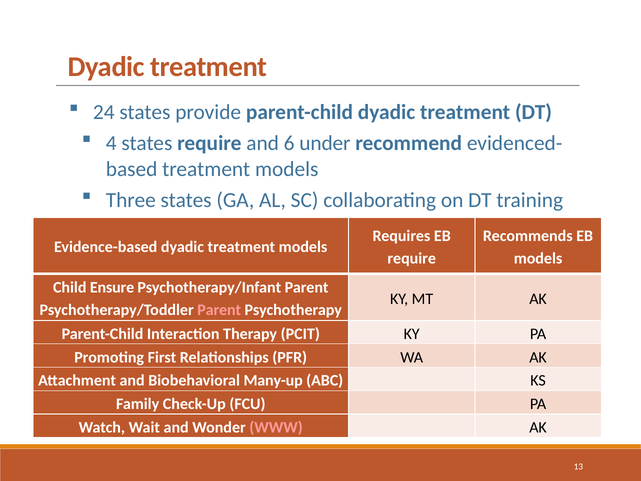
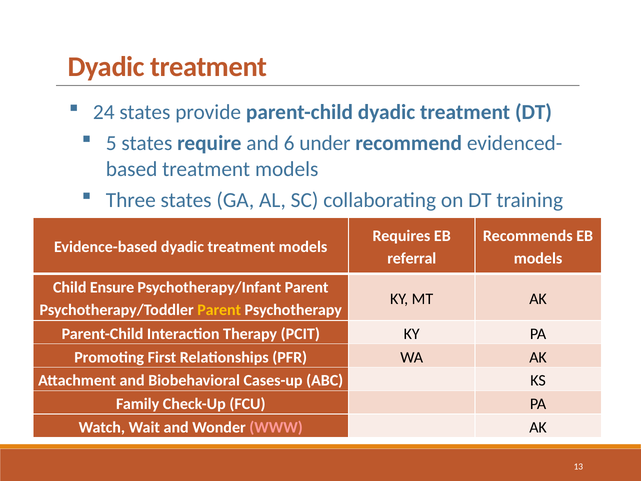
4: 4 -> 5
require at (412, 258): require -> referral
Parent at (219, 310) colour: pink -> yellow
Many-up: Many-up -> Cases-up
